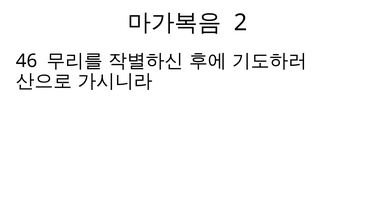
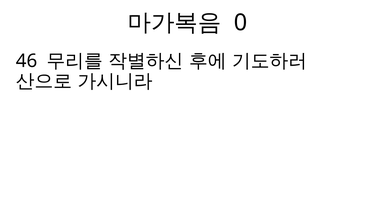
2: 2 -> 0
